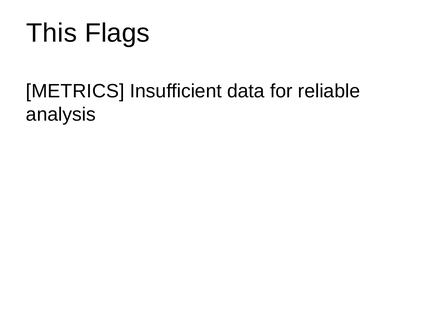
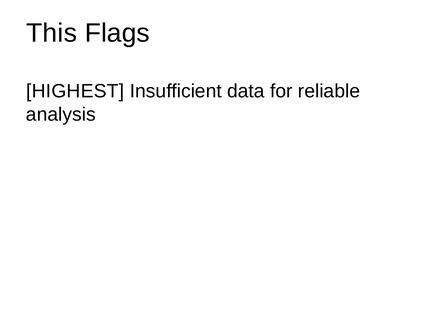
METRICS: METRICS -> HIGHEST
